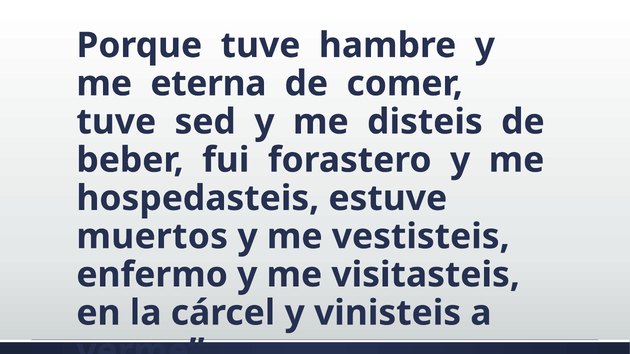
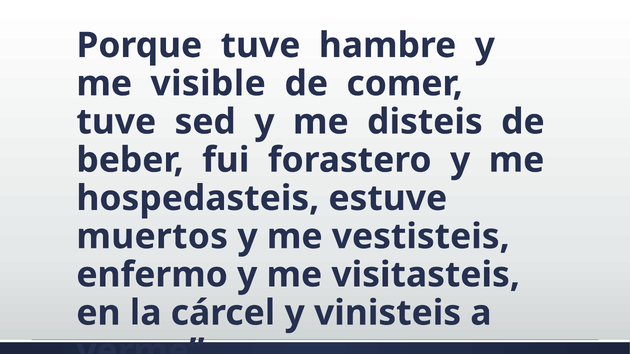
eterna: eterna -> visible
